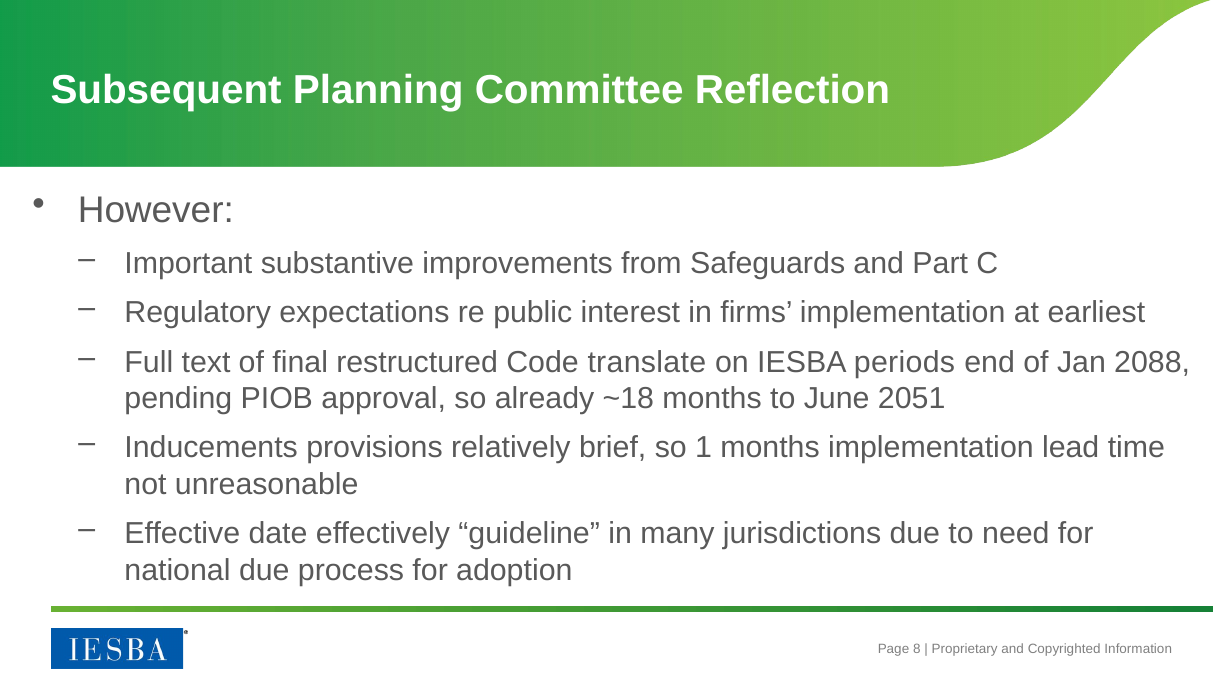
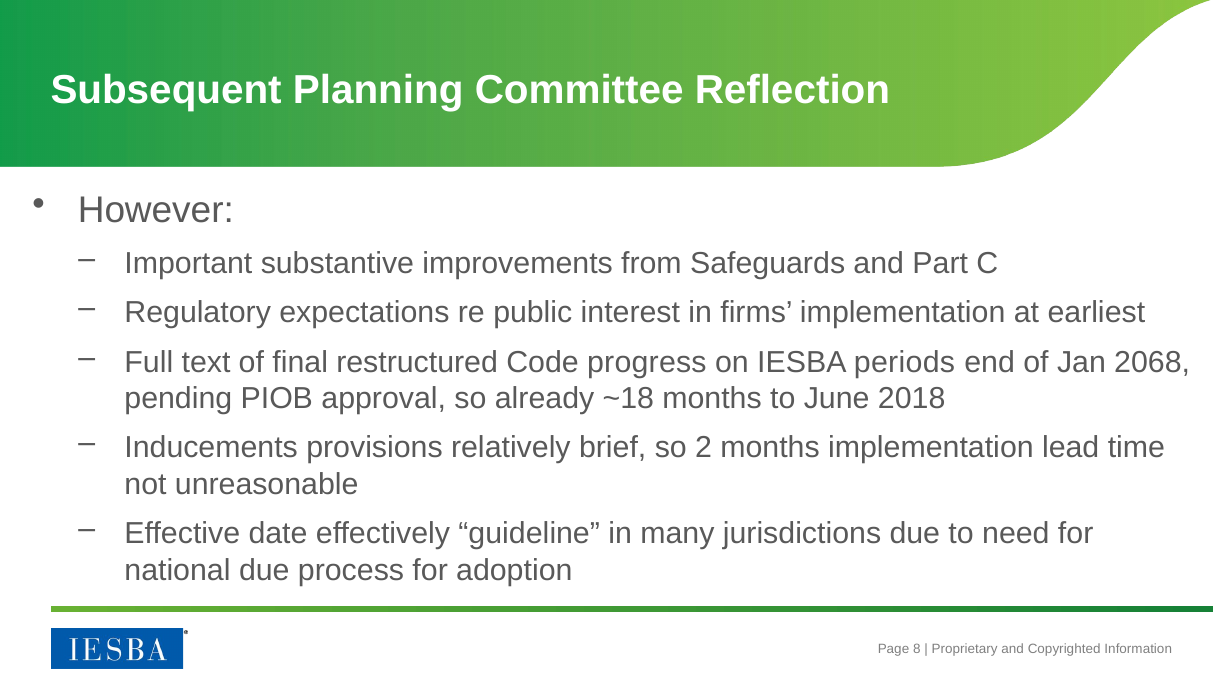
translate: translate -> progress
2088: 2088 -> 2068
2051: 2051 -> 2018
1: 1 -> 2
